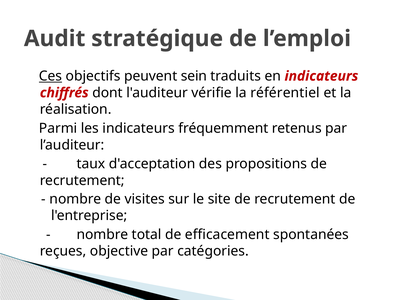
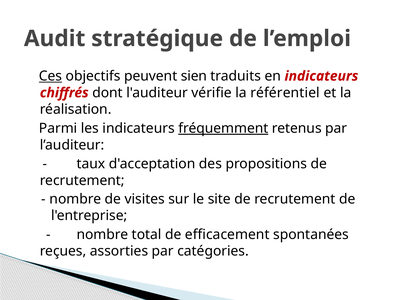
sein: sein -> sien
fréquemment underline: none -> present
objective: objective -> assorties
